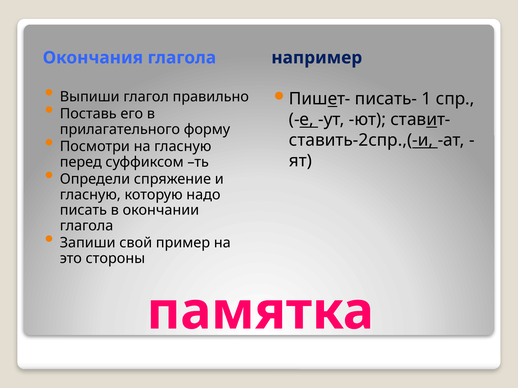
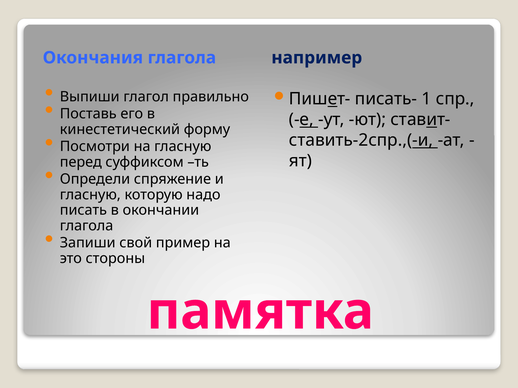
прилагательного: прилагательного -> кинестетический
